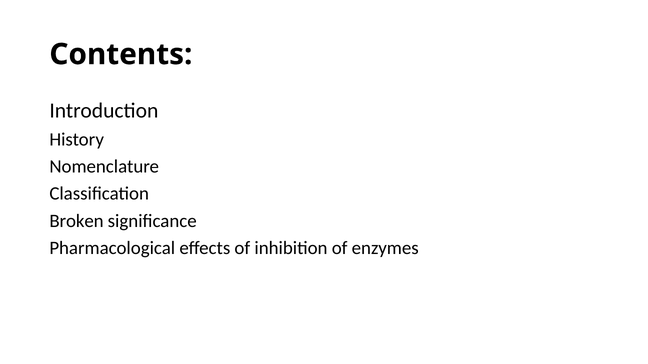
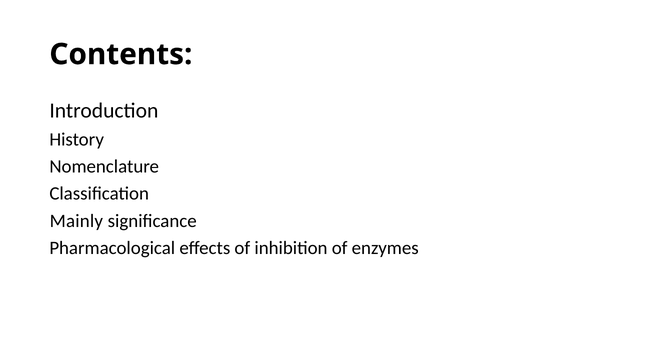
Broken: Broken -> Mainly
